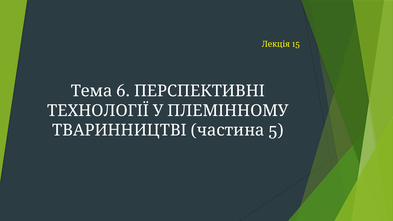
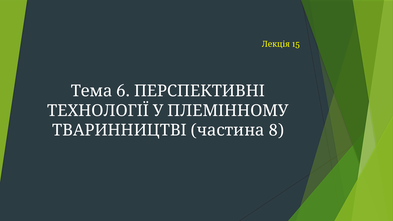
5: 5 -> 8
